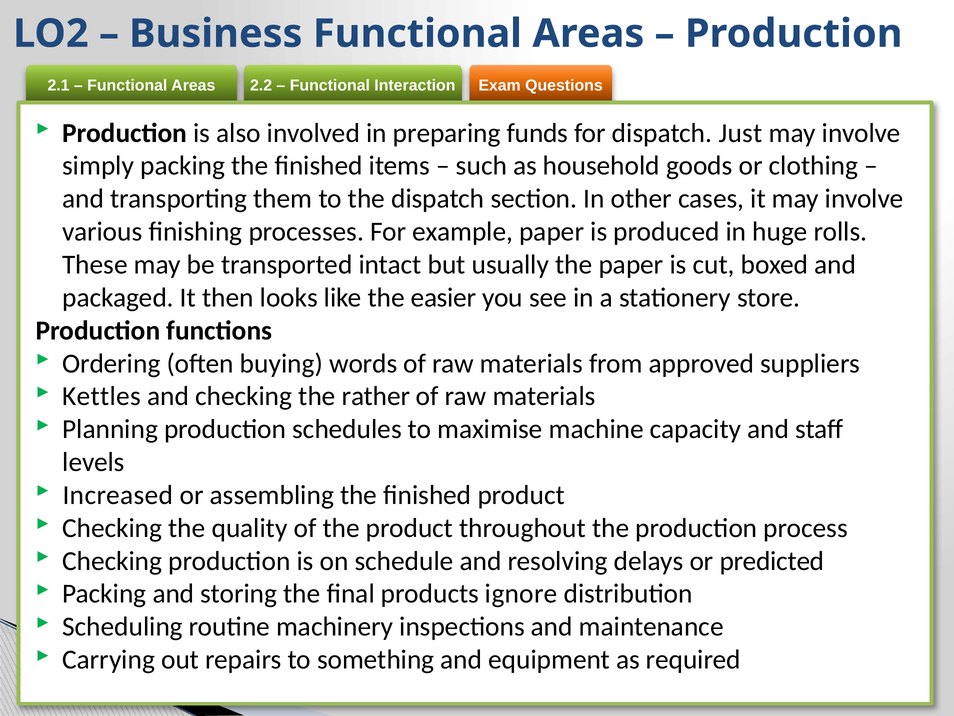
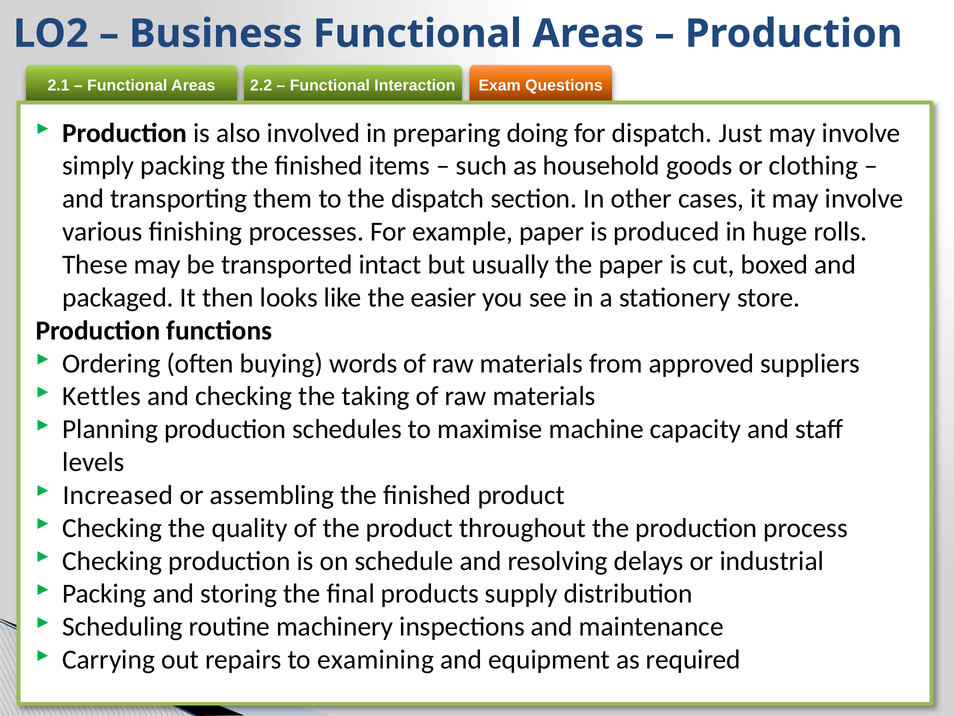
funds: funds -> doing
rather: rather -> taking
predicted: predicted -> industrial
ignore: ignore -> supply
something: something -> examining
